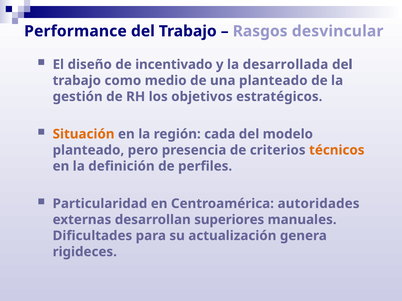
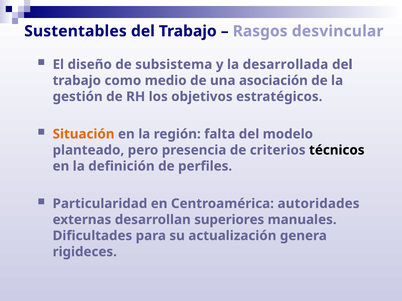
Performance: Performance -> Sustentables
incentivado: incentivado -> subsistema
una planteado: planteado -> asociación
cada: cada -> falta
técnicos colour: orange -> black
